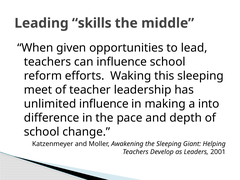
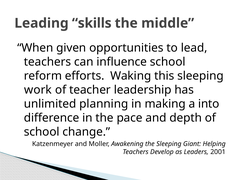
meet: meet -> work
unlimited influence: influence -> planning
